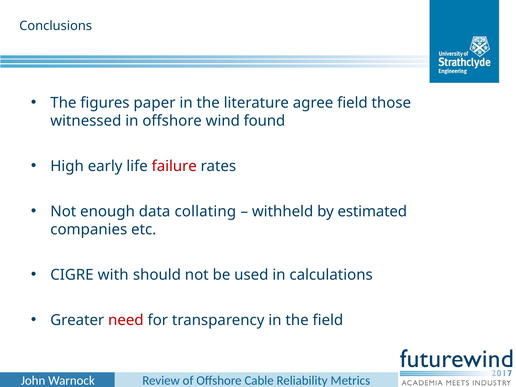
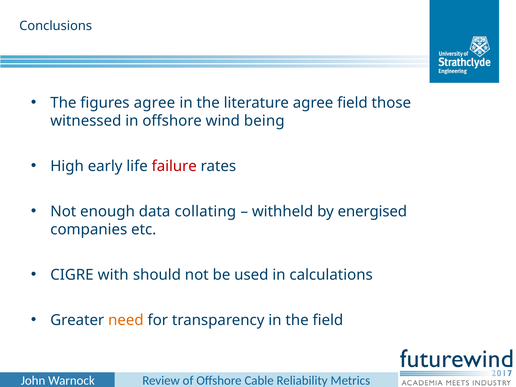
figures paper: paper -> agree
found: found -> being
estimated: estimated -> energised
need colour: red -> orange
